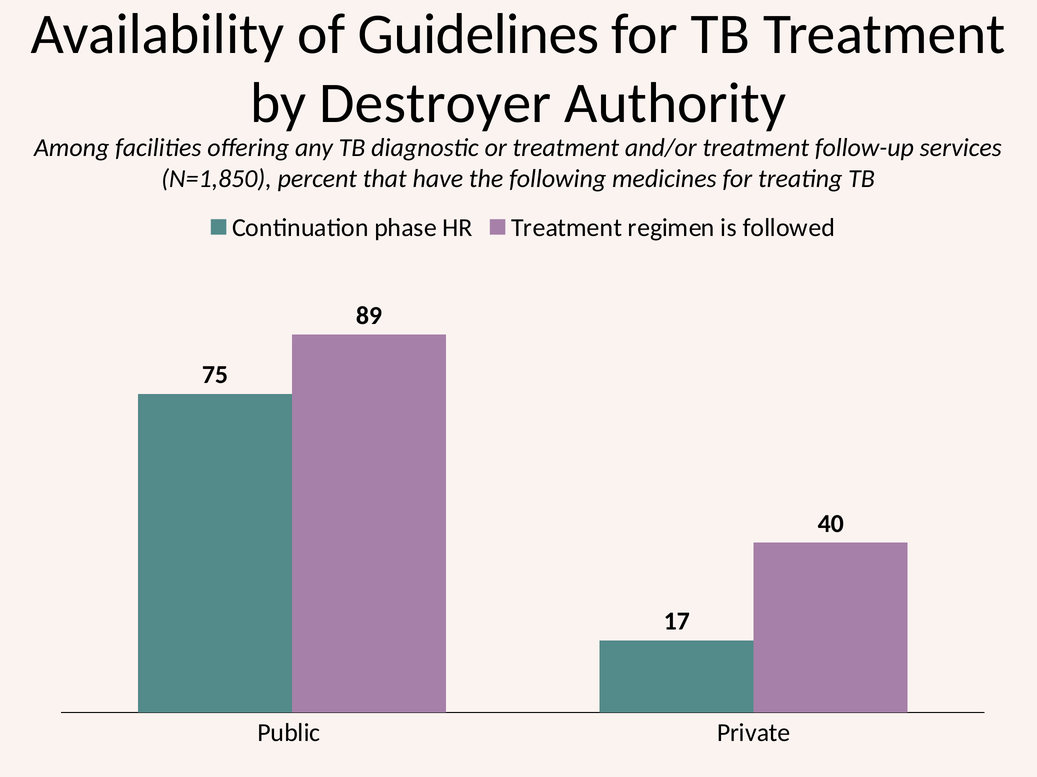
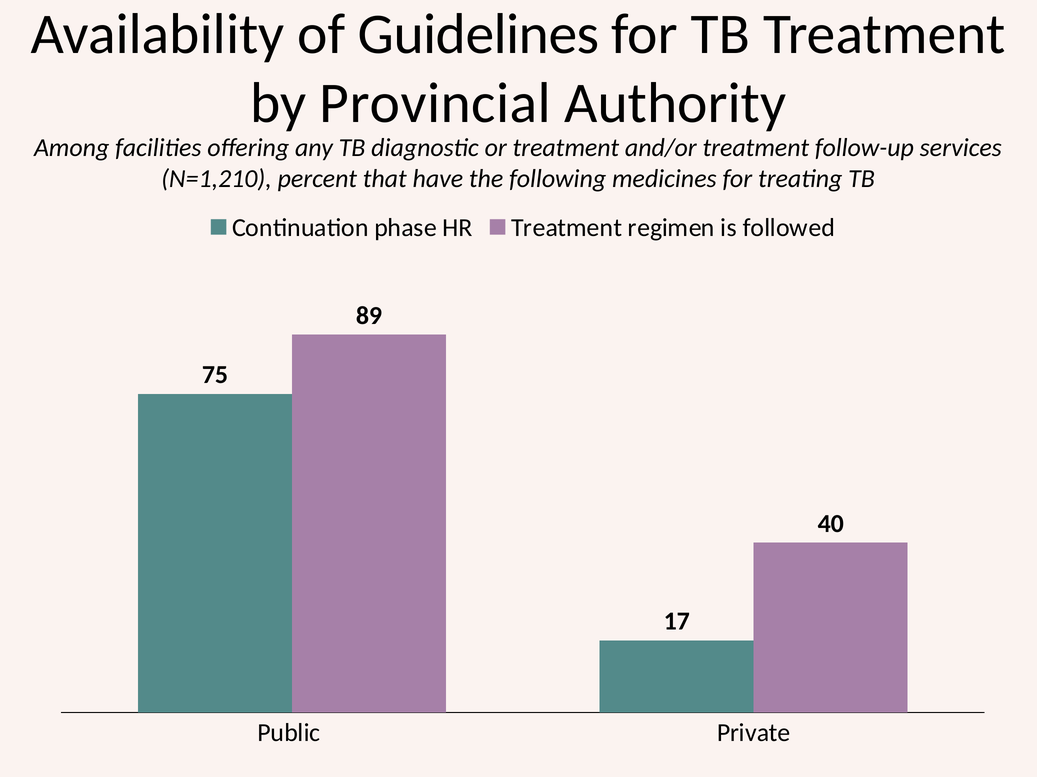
Destroyer: Destroyer -> Provincial
N=1,850: N=1,850 -> N=1,210
